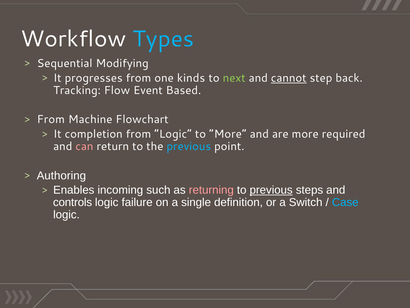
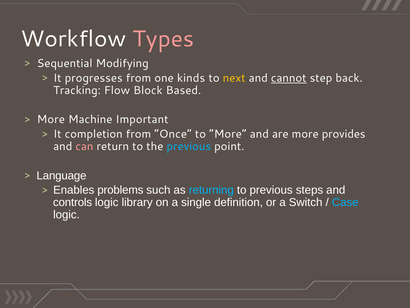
Types colour: light blue -> pink
next colour: light green -> yellow
Event: Event -> Block
From at (51, 119): From -> More
Flowchart: Flowchart -> Important
from Logic: Logic -> Once
required: required -> provides
Authoring: Authoring -> Language
incoming: incoming -> problems
returning colour: pink -> light blue
previous at (271, 190) underline: present -> none
failure: failure -> library
